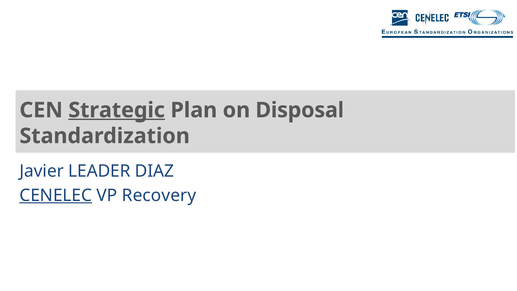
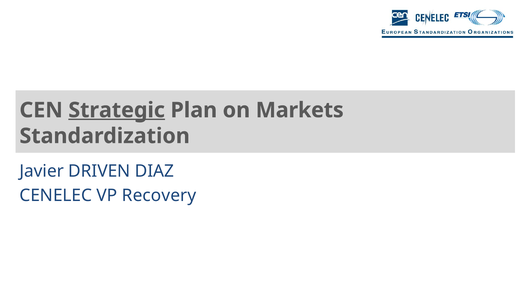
Disposal: Disposal -> Markets
LEADER: LEADER -> DRIVEN
CENELEC underline: present -> none
